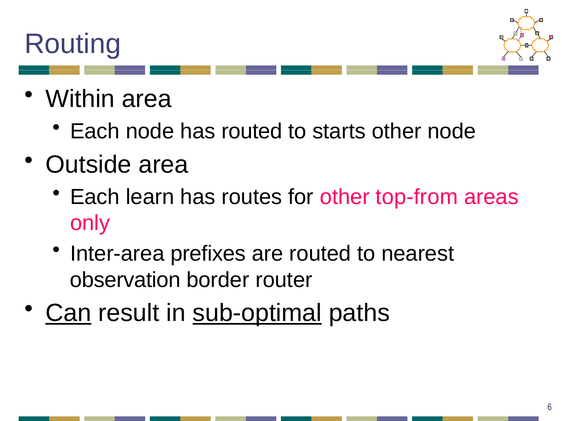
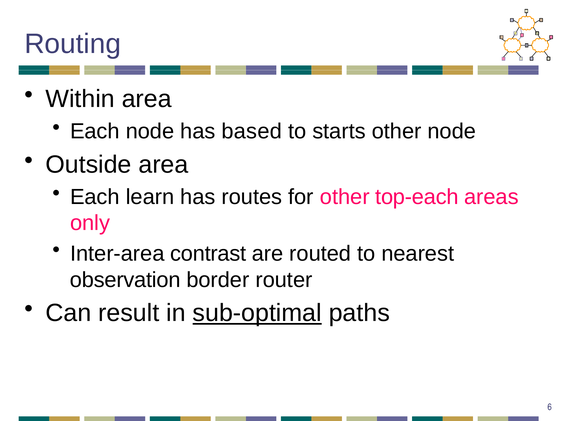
has routed: routed -> based
top-from: top-from -> top-each
prefixes: prefixes -> contrast
Can underline: present -> none
